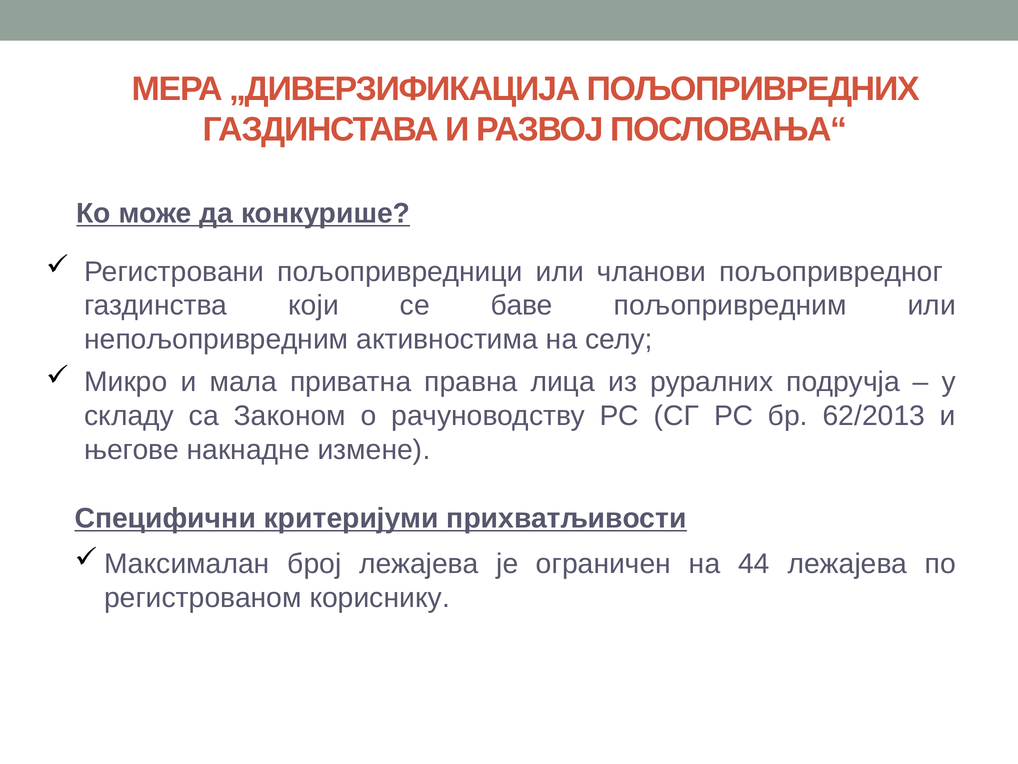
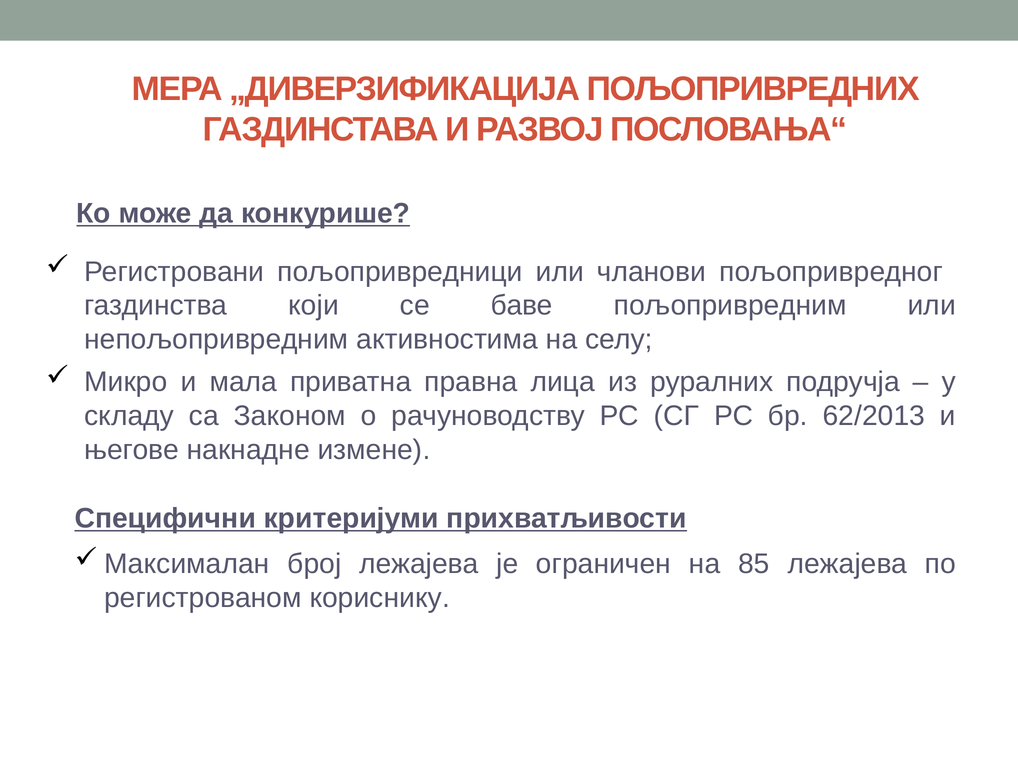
44: 44 -> 85
